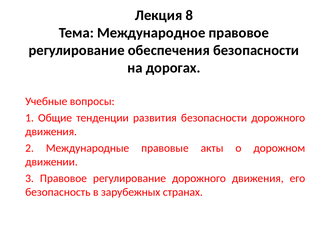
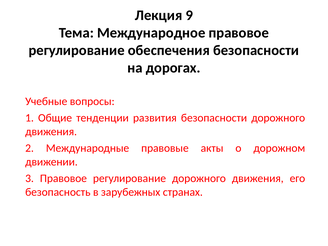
8: 8 -> 9
